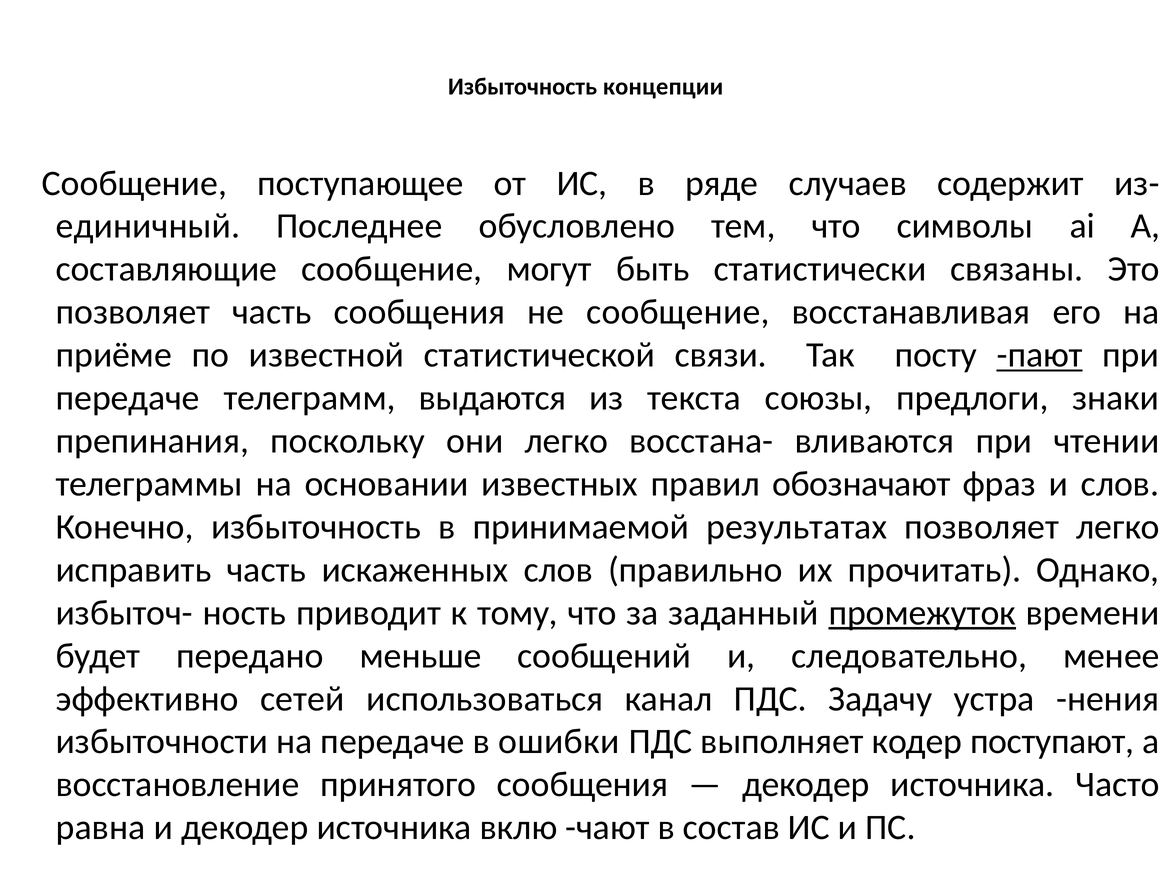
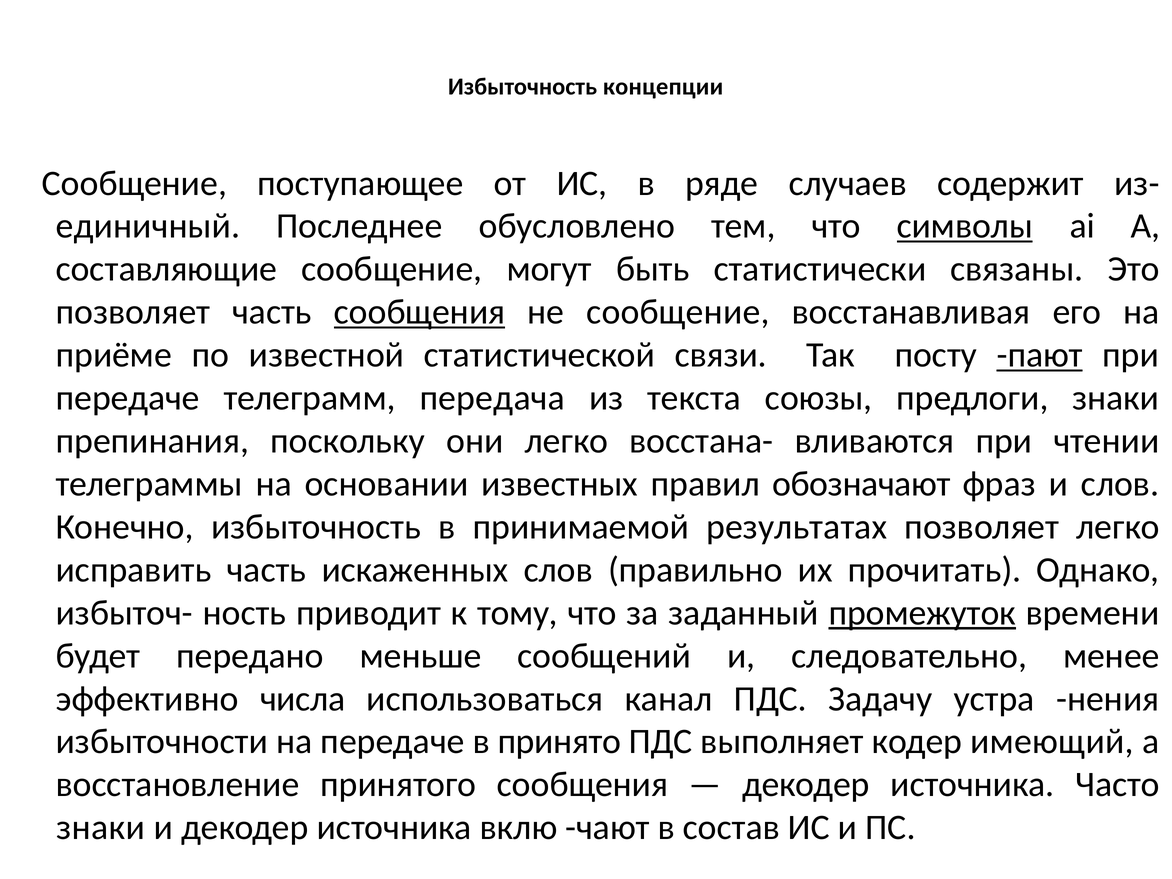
символы underline: none -> present
сообщения at (420, 312) underline: none -> present
выдаются: выдаются -> передача
сетей: сетей -> числа
ошибки: ошибки -> принято
поступают: поступают -> имеющий
равна at (101, 828): равна -> знаки
